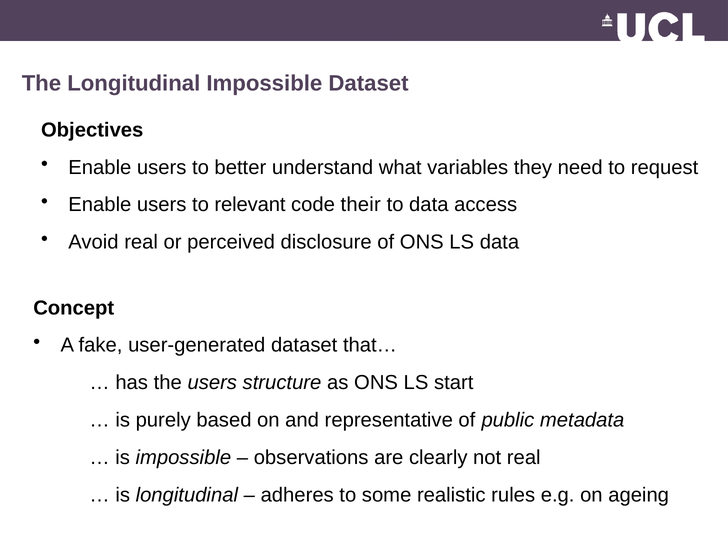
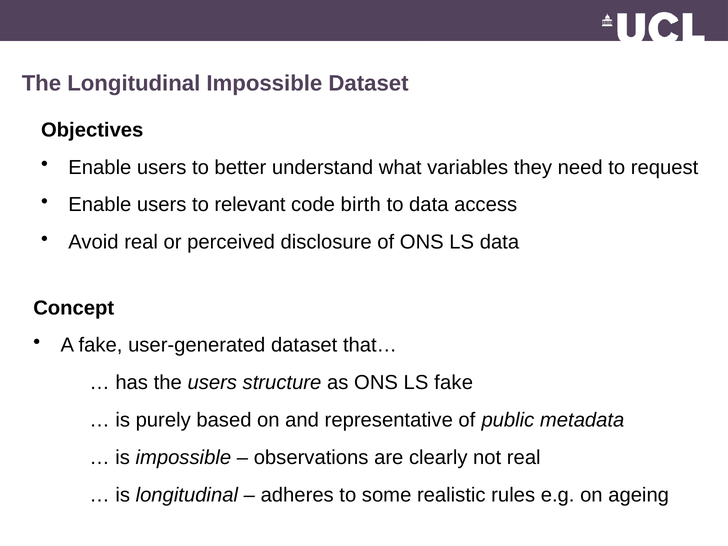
their: their -> birth
LS start: start -> fake
